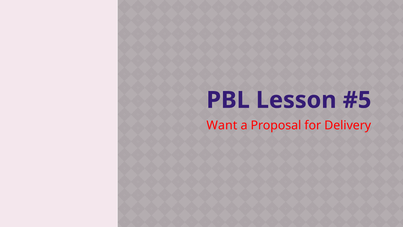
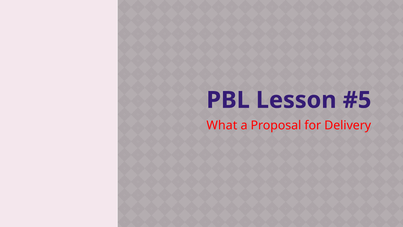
Want: Want -> What
